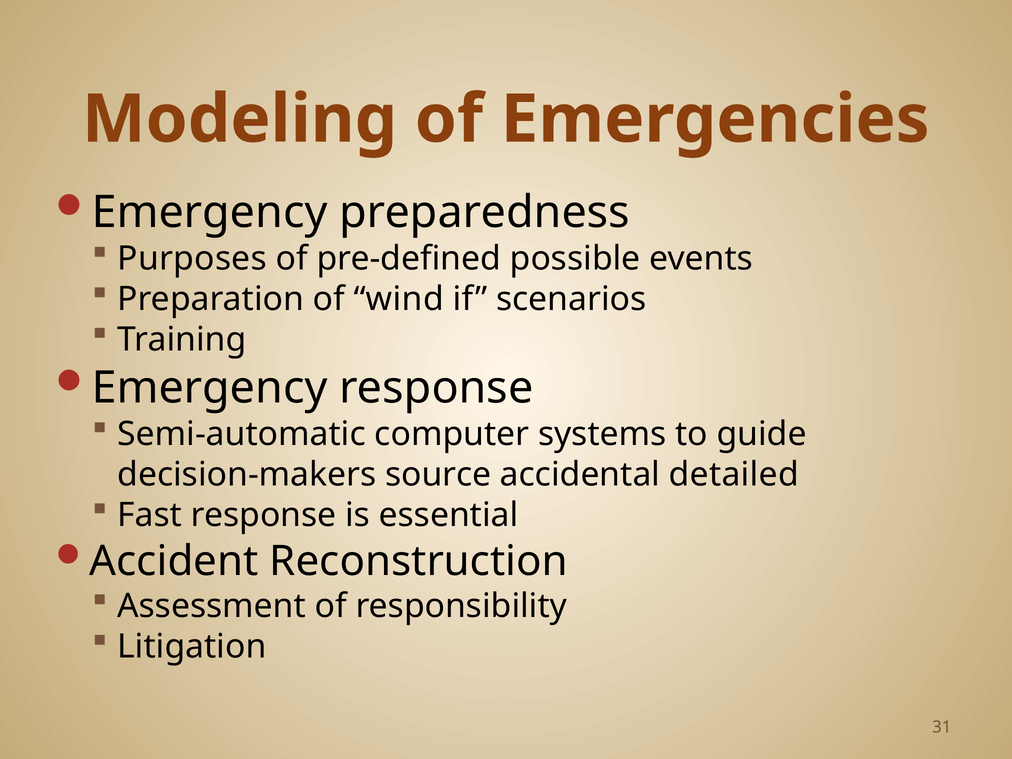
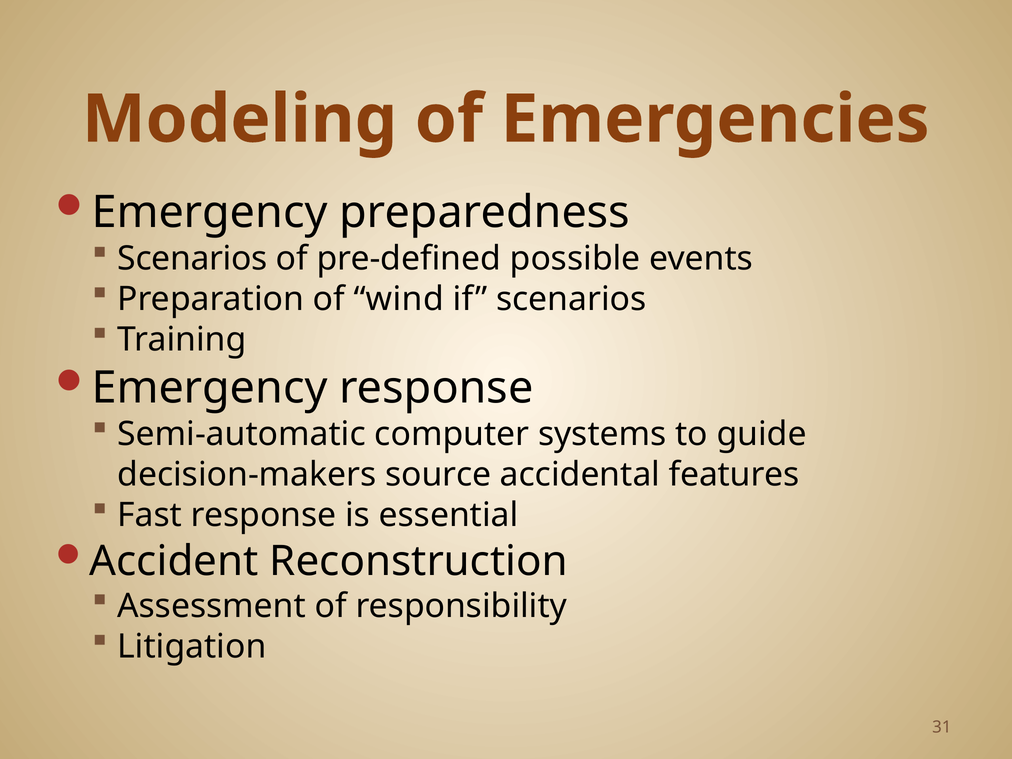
Purposes at (192, 259): Purposes -> Scenarios
detailed: detailed -> features
